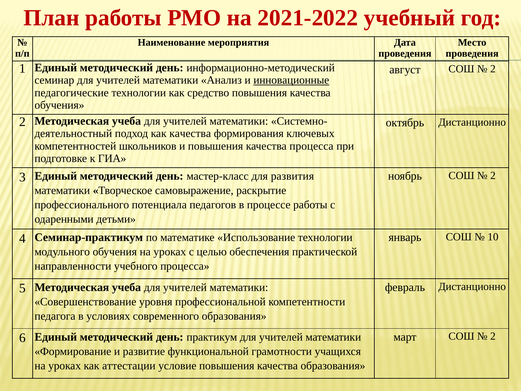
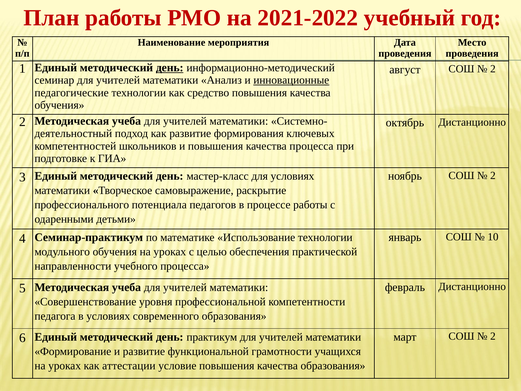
день at (170, 68) underline: none -> present
как качества: качества -> развитие
для развития: развития -> условиях
